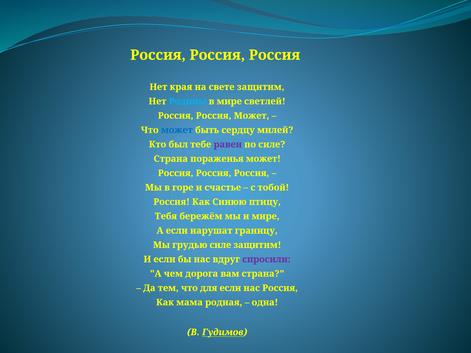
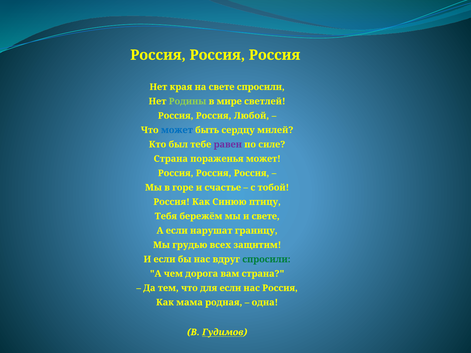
свете защитим: защитим -> спросили
Родины colour: light blue -> light green
Россия Может: Может -> Любой
и мире: мире -> свете
грудью силе: силе -> всех
спросили at (266, 259) colour: purple -> green
